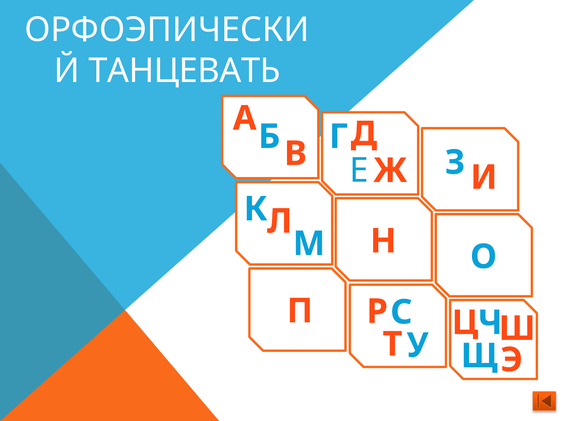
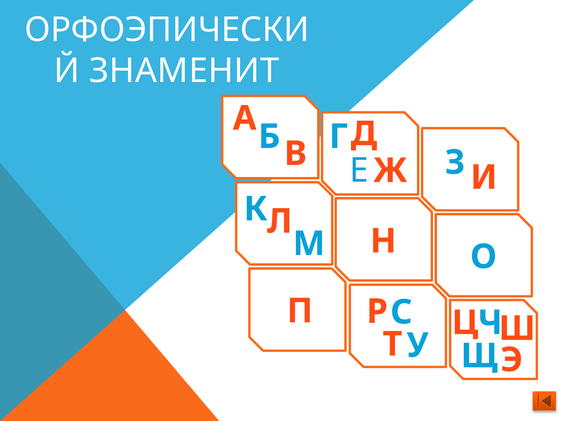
ТАНЦЕВАТЬ: ТАНЦЕВАТЬ -> ЗНАМЕНИТ
